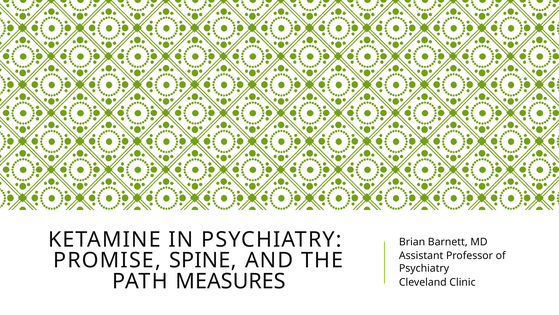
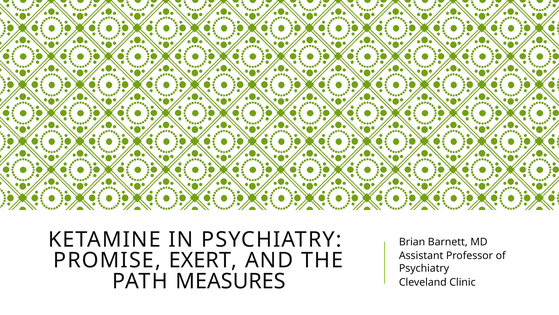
SPINE: SPINE -> EXERT
